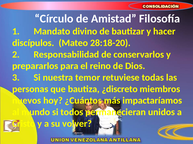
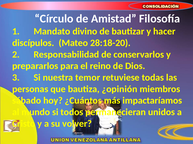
¿discreto: ¿discreto -> ¿opinión
nuevos: nuevos -> sábado
